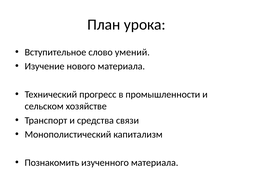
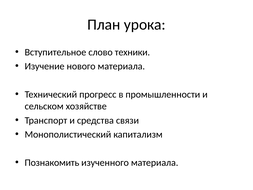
умений: умений -> техники
